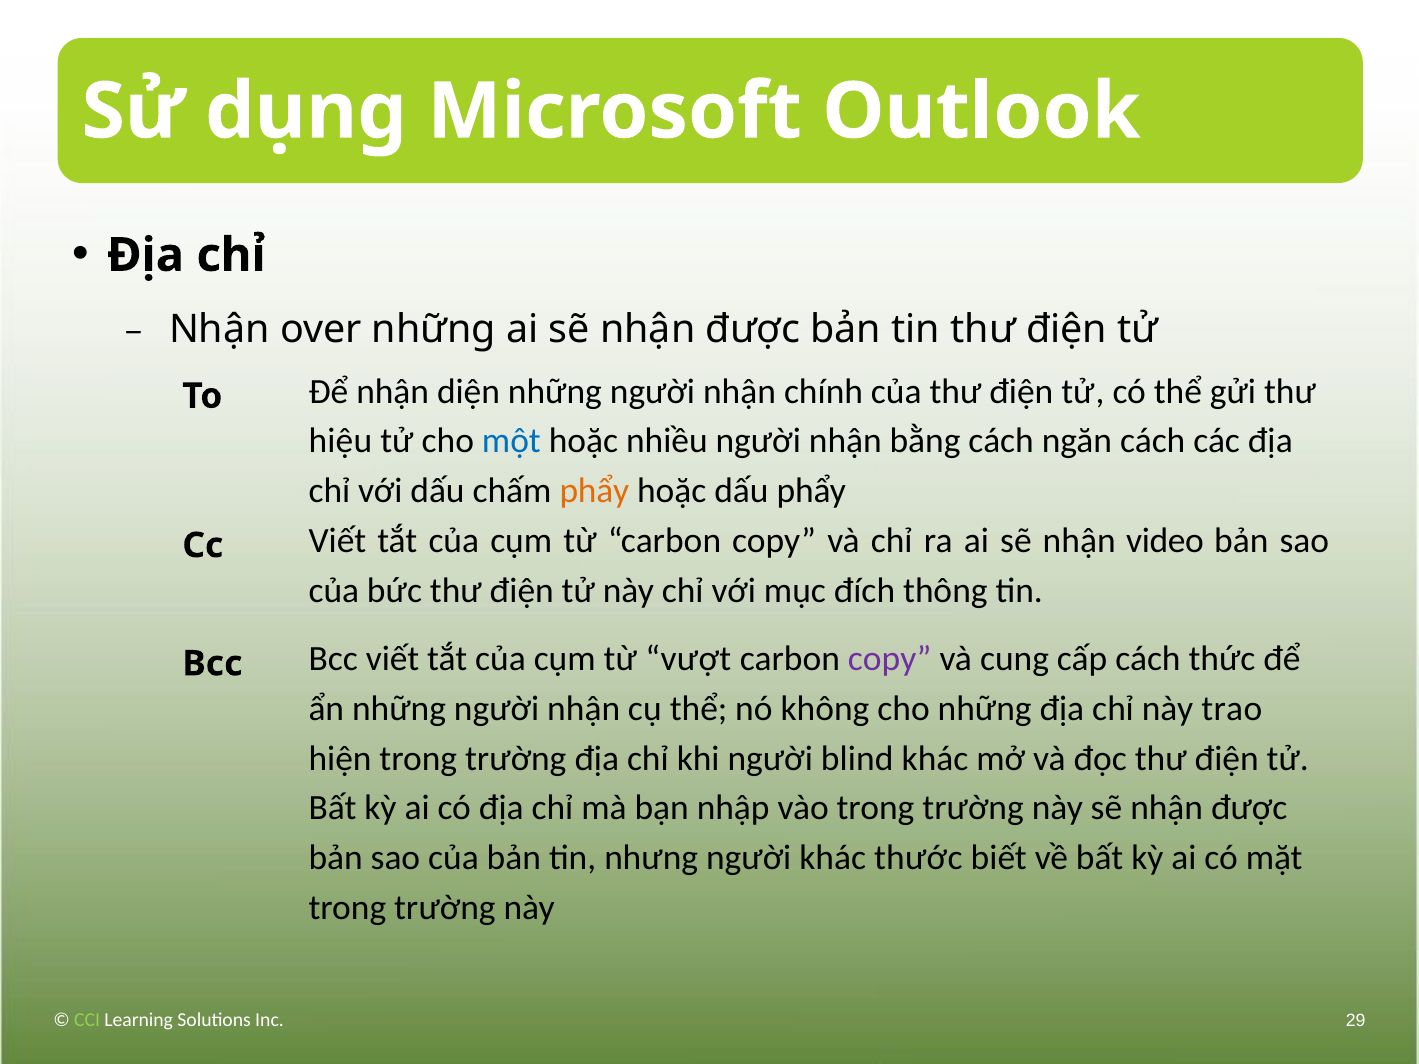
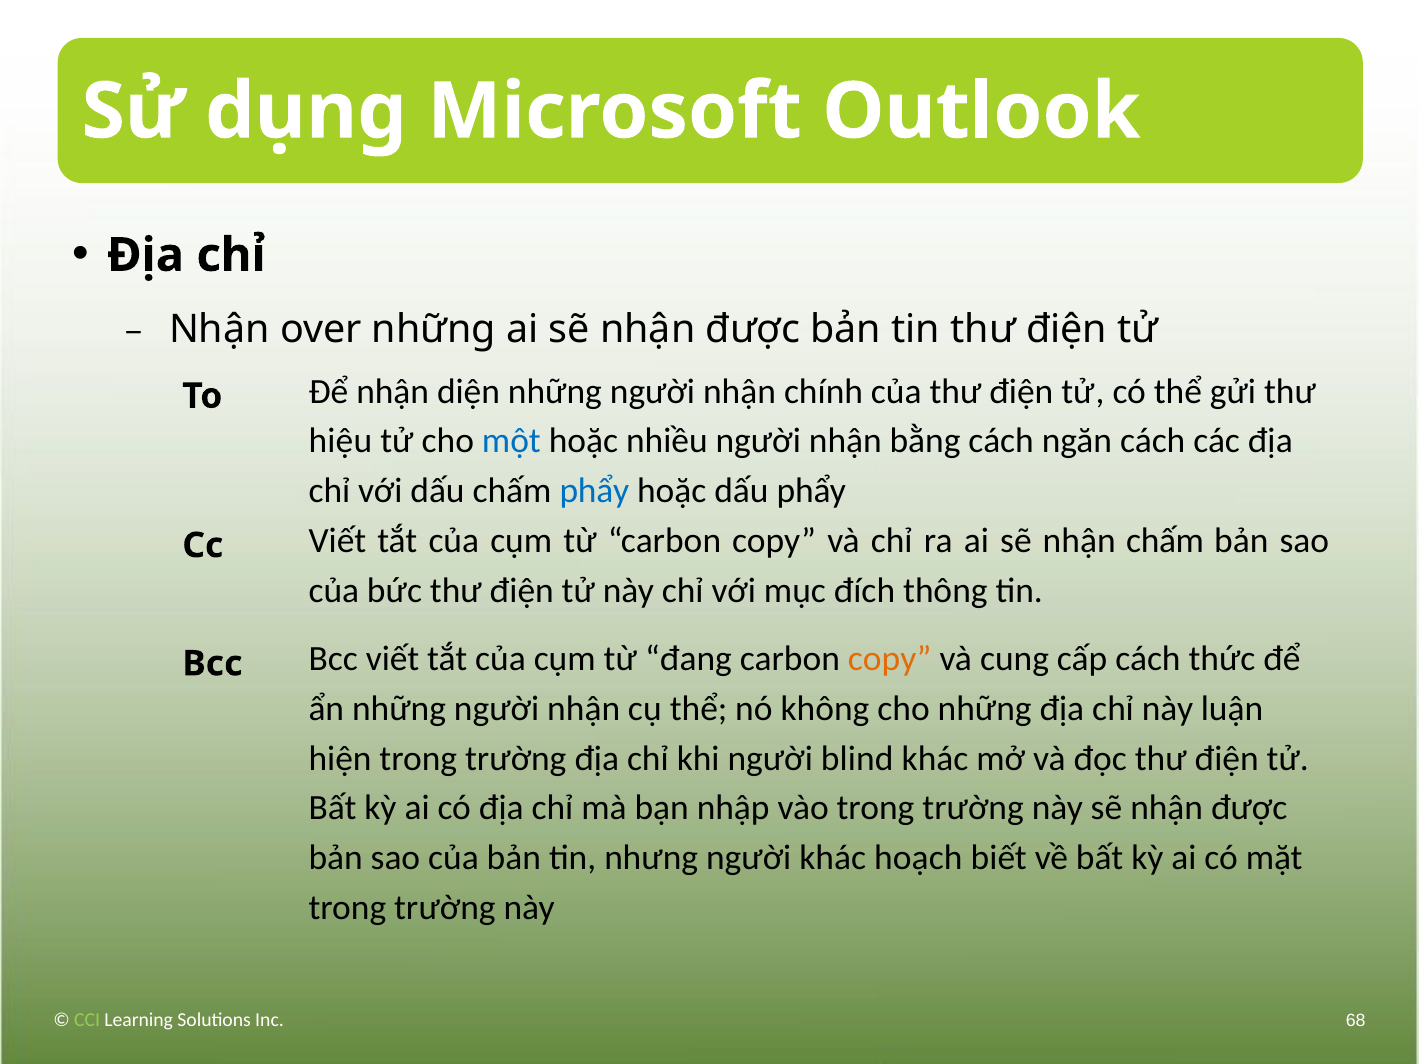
phẩy at (594, 491) colour: orange -> blue
nhận video: video -> chấm
vượt: vượt -> đang
copy at (890, 659) colour: purple -> orange
trao: trao -> luận
thước: thước -> hoạch
29: 29 -> 68
